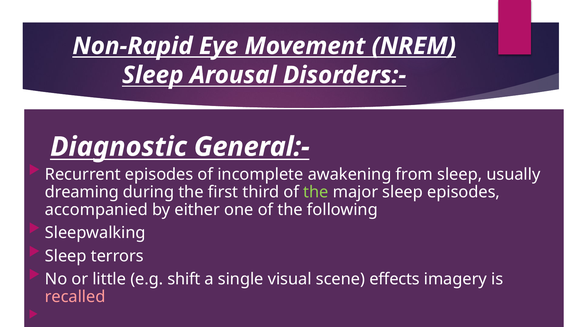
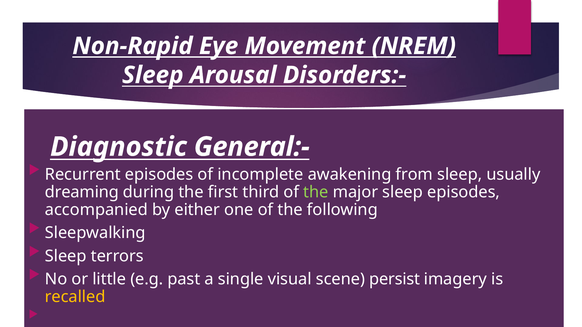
shift: shift -> past
effects: effects -> persist
recalled colour: pink -> yellow
